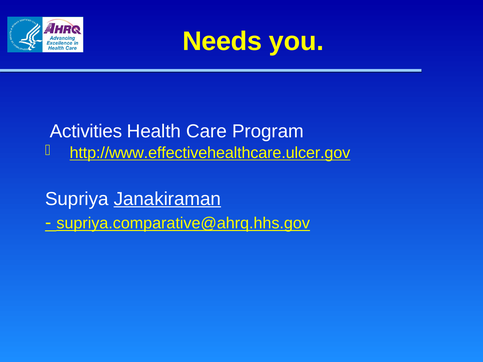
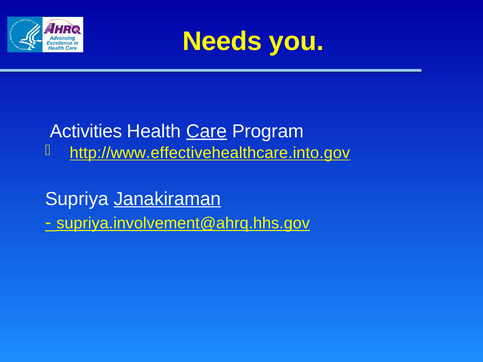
Care underline: none -> present
http://www.effectivehealthcare.ulcer.gov: http://www.effectivehealthcare.ulcer.gov -> http://www.effectivehealthcare.into.gov
supriya.comparative@ahrq.hhs.gov: supriya.comparative@ahrq.hhs.gov -> supriya.involvement@ahrq.hhs.gov
